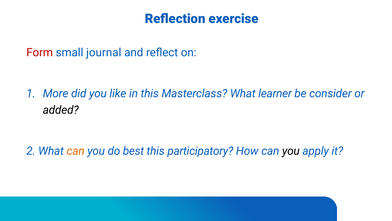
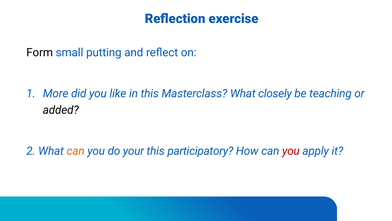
Form colour: red -> black
journal: journal -> putting
learner: learner -> closely
consider: consider -> teaching
best: best -> your
you at (291, 151) colour: black -> red
